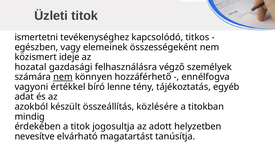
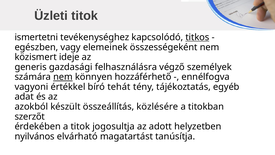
titkos underline: none -> present
hozatal: hozatal -> generis
lenne: lenne -> tehát
mindig: mindig -> szerzőt
nevesítve: nevesítve -> nyilvános
